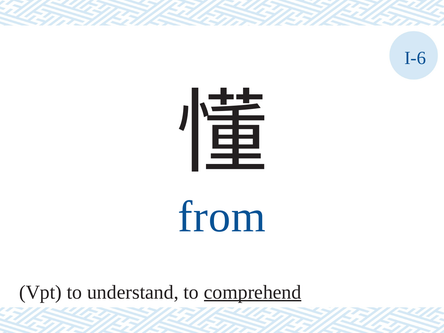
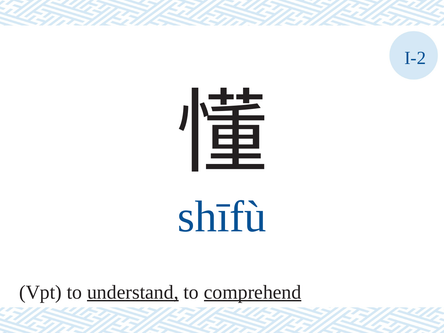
I-6: I-6 -> I-2
from: from -> shīfù
understand underline: none -> present
